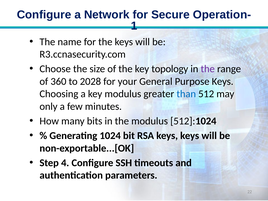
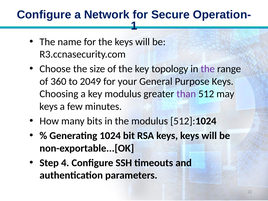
2028: 2028 -> 2049
than colour: blue -> purple
only at (49, 106): only -> keys
